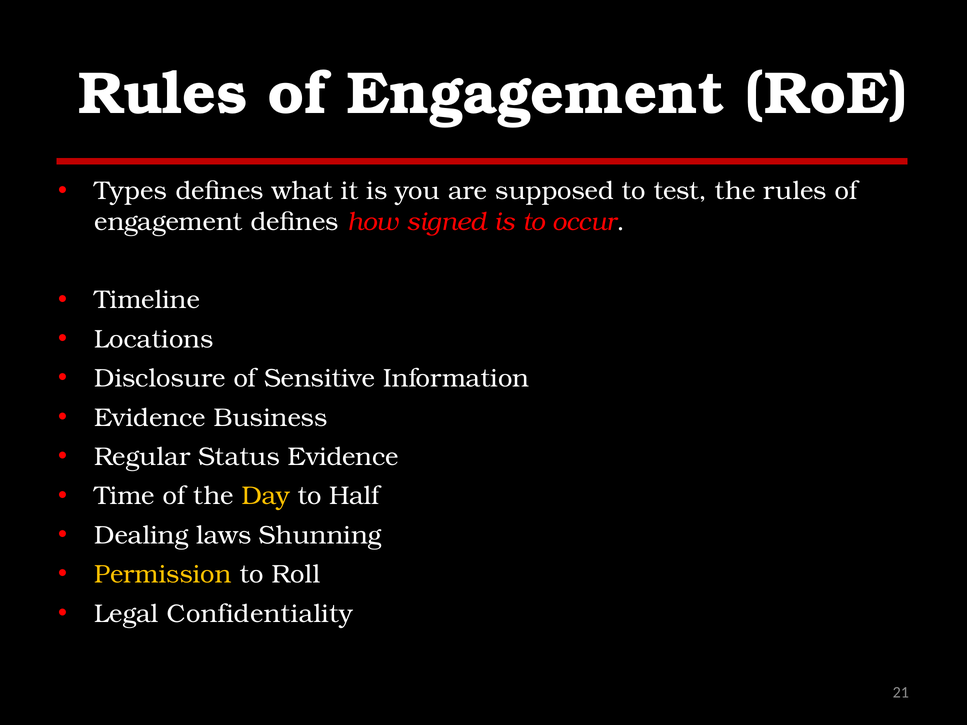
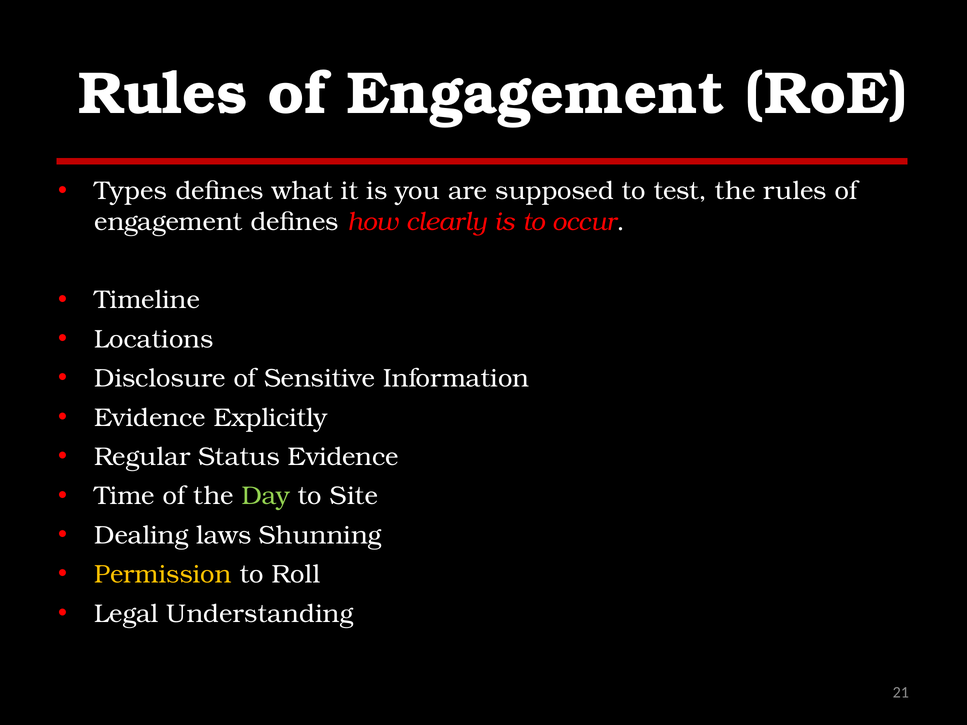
signed: signed -> clearly
Business: Business -> Explicitly
Day colour: yellow -> light green
Half: Half -> Site
Confidentiality: Confidentiality -> Understanding
